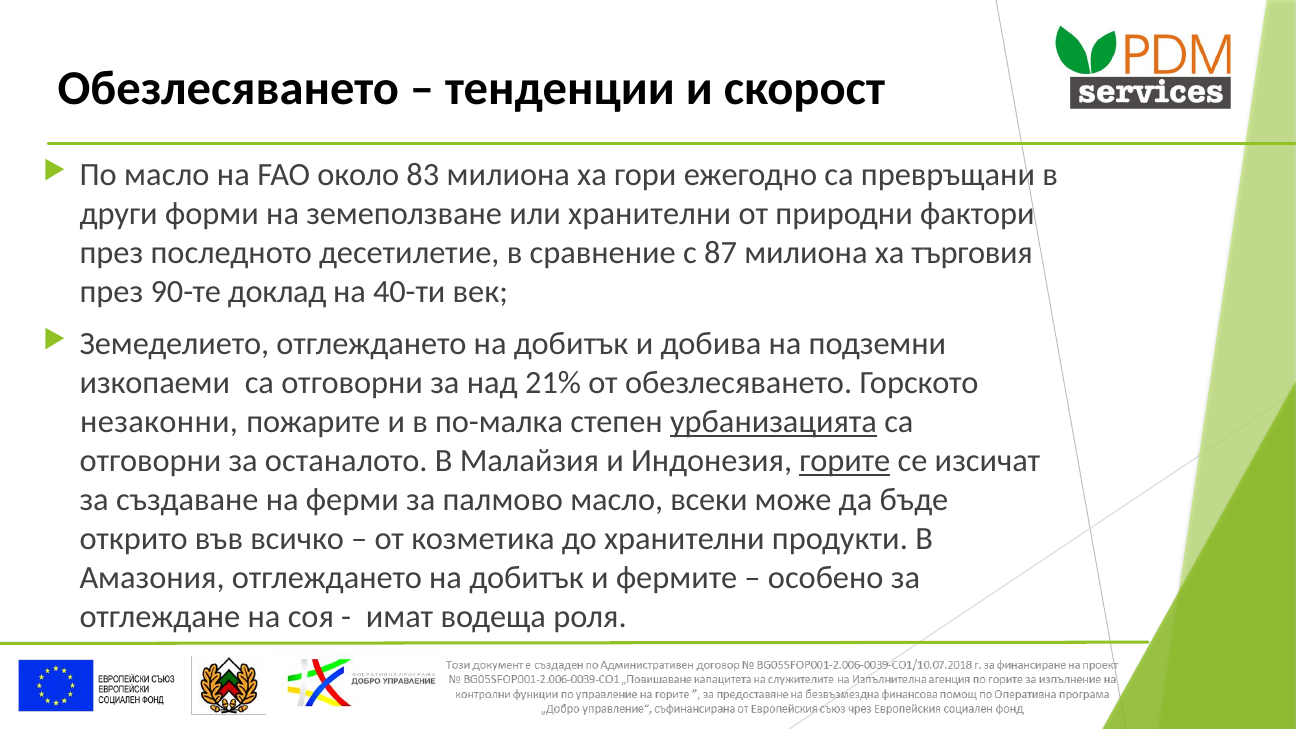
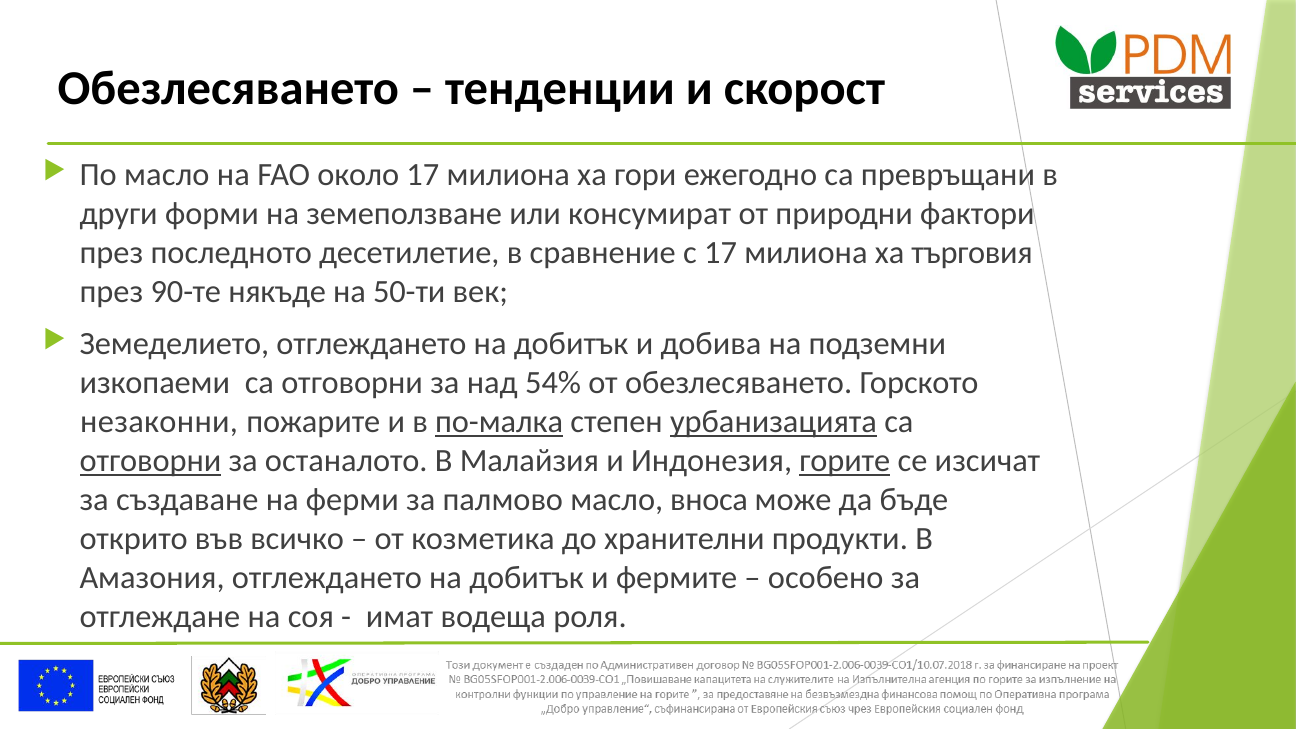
около 83: 83 -> 17
или хранителни: хранителни -> консумират
с 87: 87 -> 17
доклад: доклад -> някъде
40-ти: 40-ти -> 50-ти
21%: 21% -> 54%
по-малка underline: none -> present
отговорни at (150, 461) underline: none -> present
всеки: всеки -> вноса
